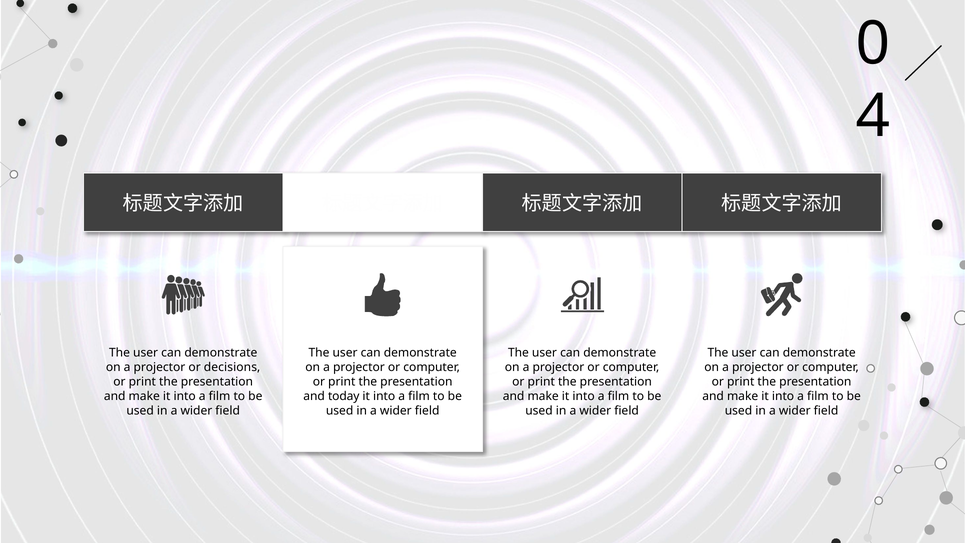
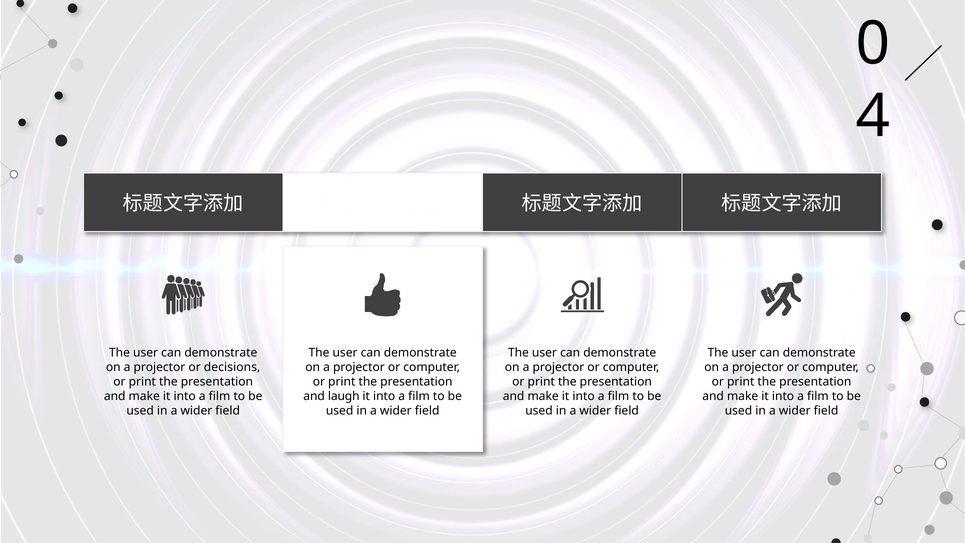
today: today -> laugh
